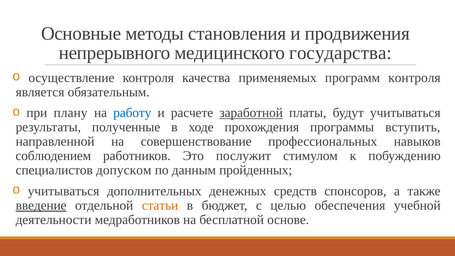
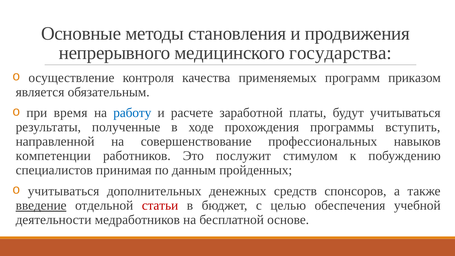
программ контроля: контроля -> приказом
плану: плану -> время
заработной underline: present -> none
соблюдением: соблюдением -> компетенции
допуском: допуском -> принимая
статьи colour: orange -> red
